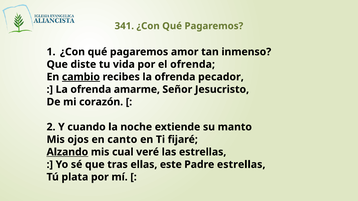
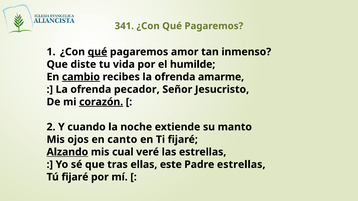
qué at (97, 52) underline: none -> present
el ofrenda: ofrenda -> humilde
pecador: pecador -> amarme
amarme: amarme -> pecador
corazón underline: none -> present
Tú plata: plata -> fijaré
